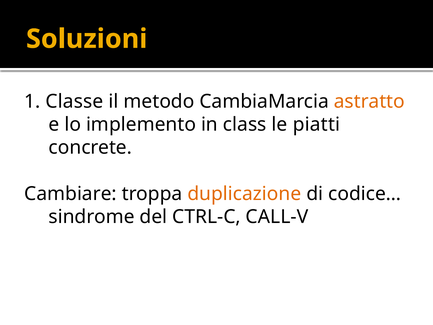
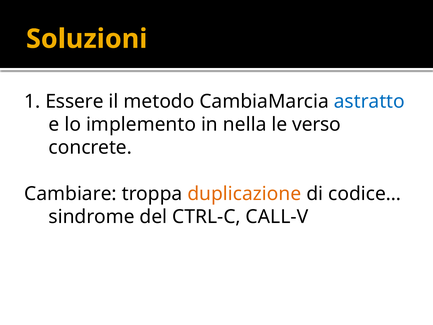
Classe: Classe -> Essere
astratto colour: orange -> blue
class: class -> nella
piatti: piatti -> verso
